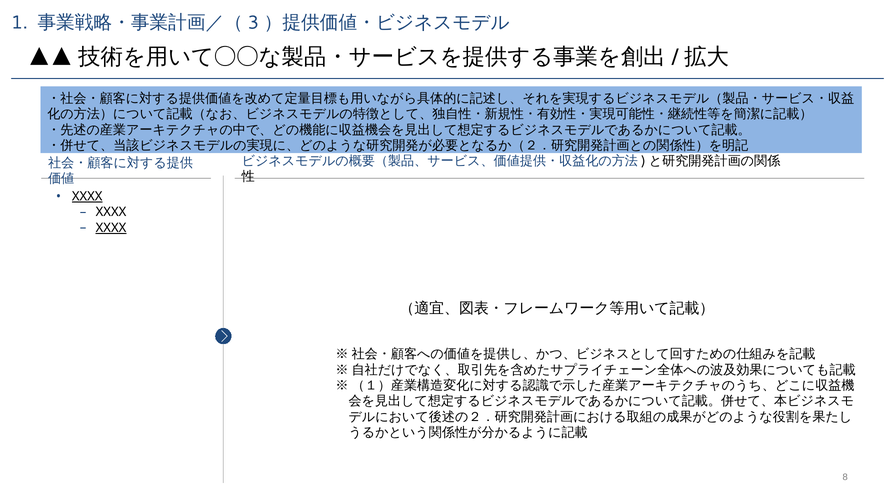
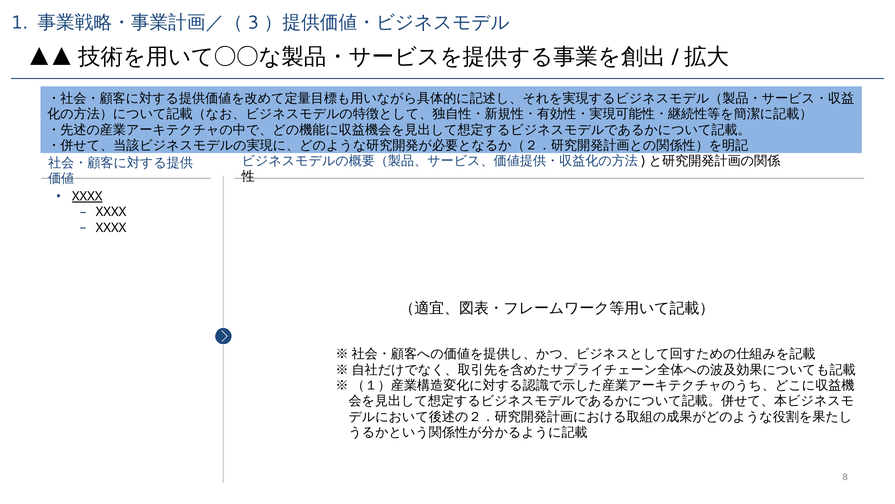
XXXX at (111, 228) underline: present -> none
